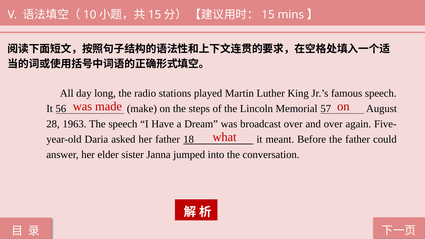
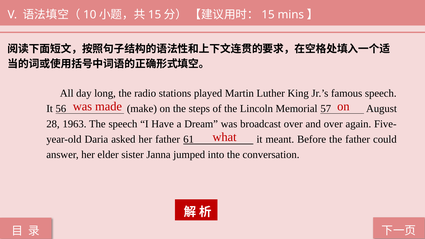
18: 18 -> 61
